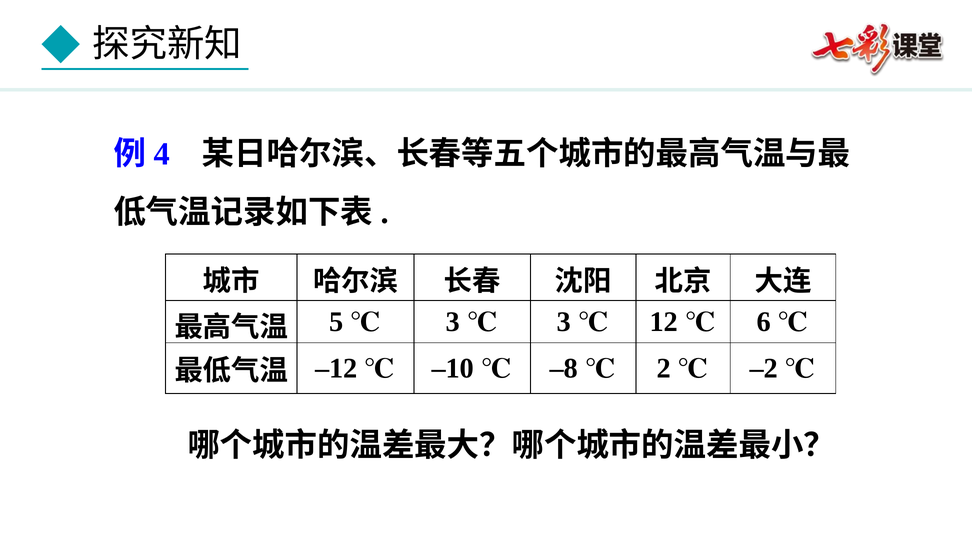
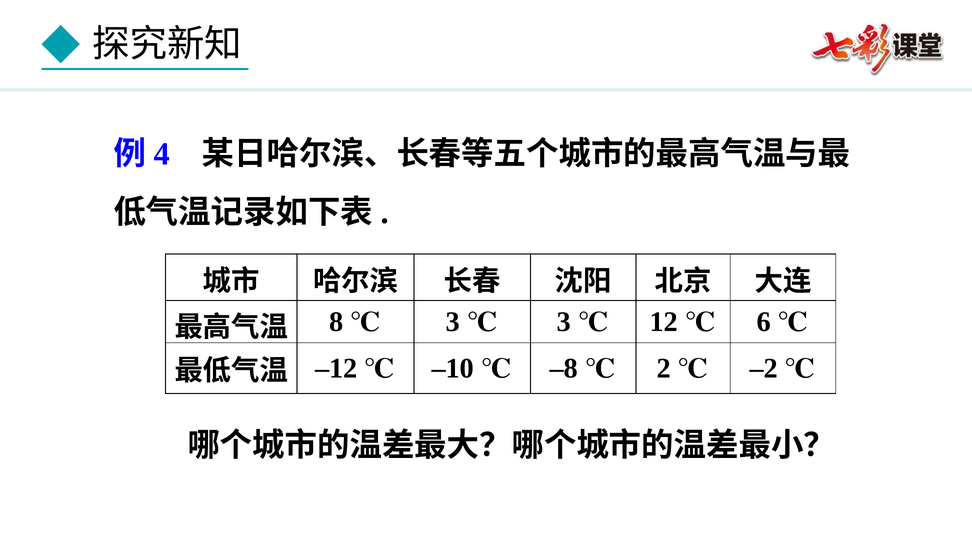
5: 5 -> 8
